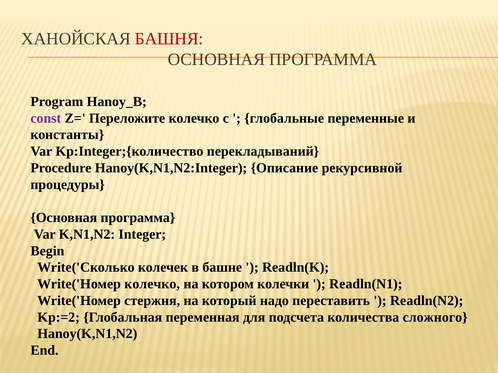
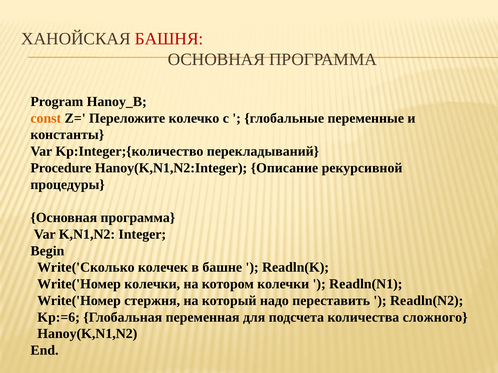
const colour: purple -> orange
Write('Номер колечко: колечко -> колечки
Kp:=2: Kp:=2 -> Kp:=6
